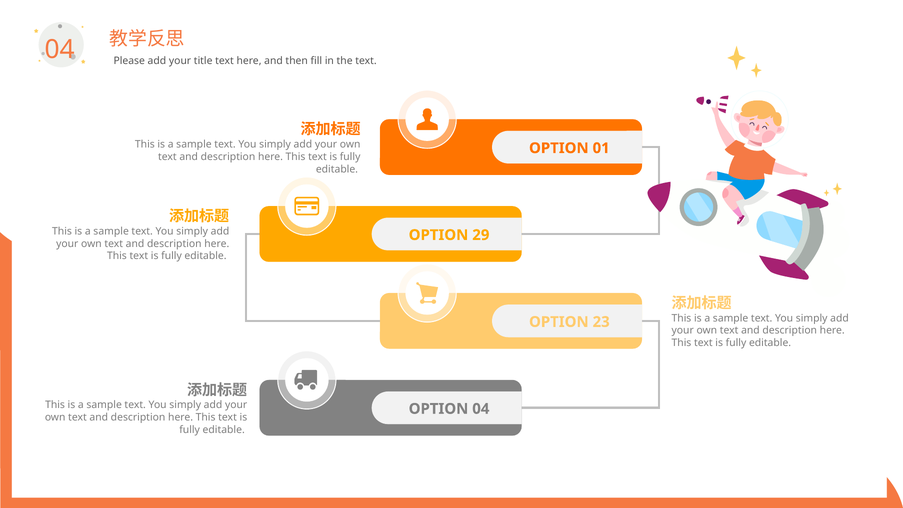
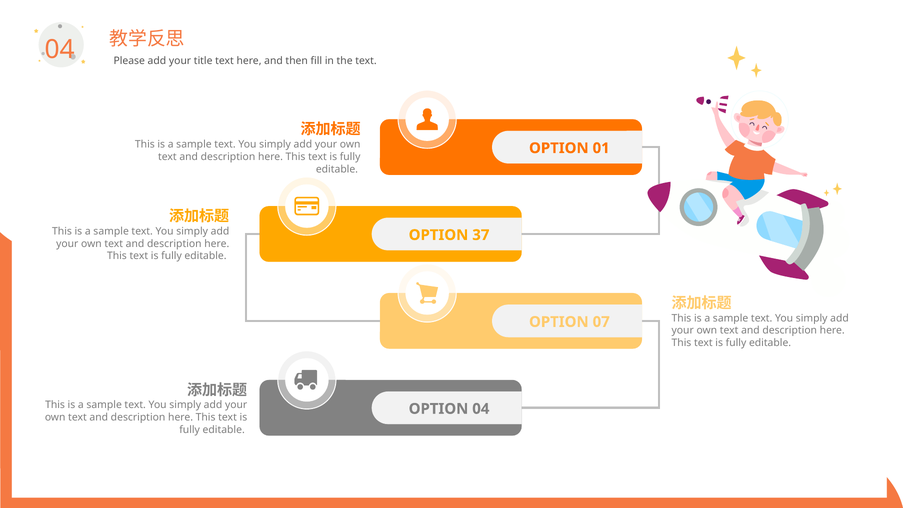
29: 29 -> 37
23: 23 -> 07
